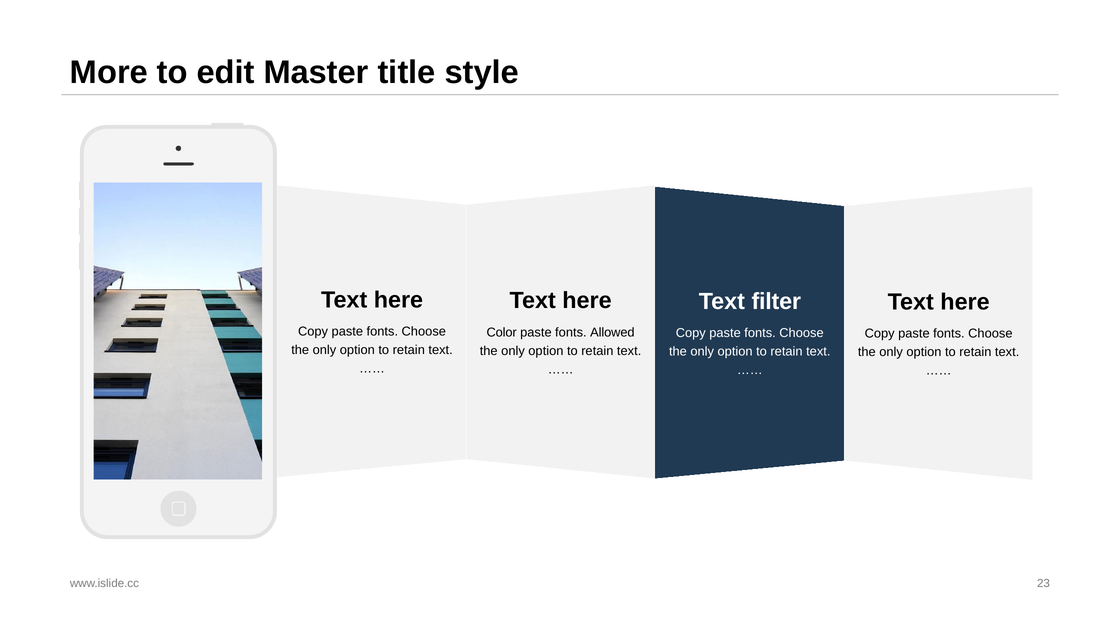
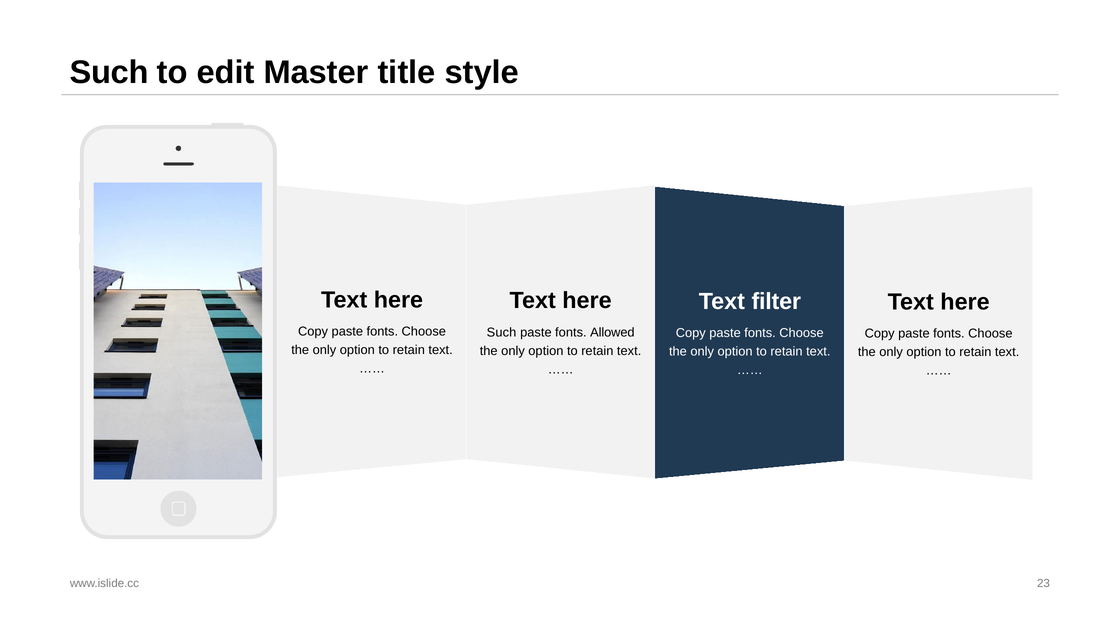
More at (109, 72): More -> Such
Color at (502, 332): Color -> Such
